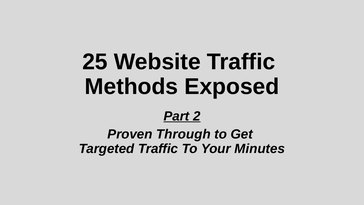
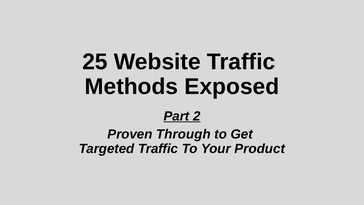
Minutes: Minutes -> Product
